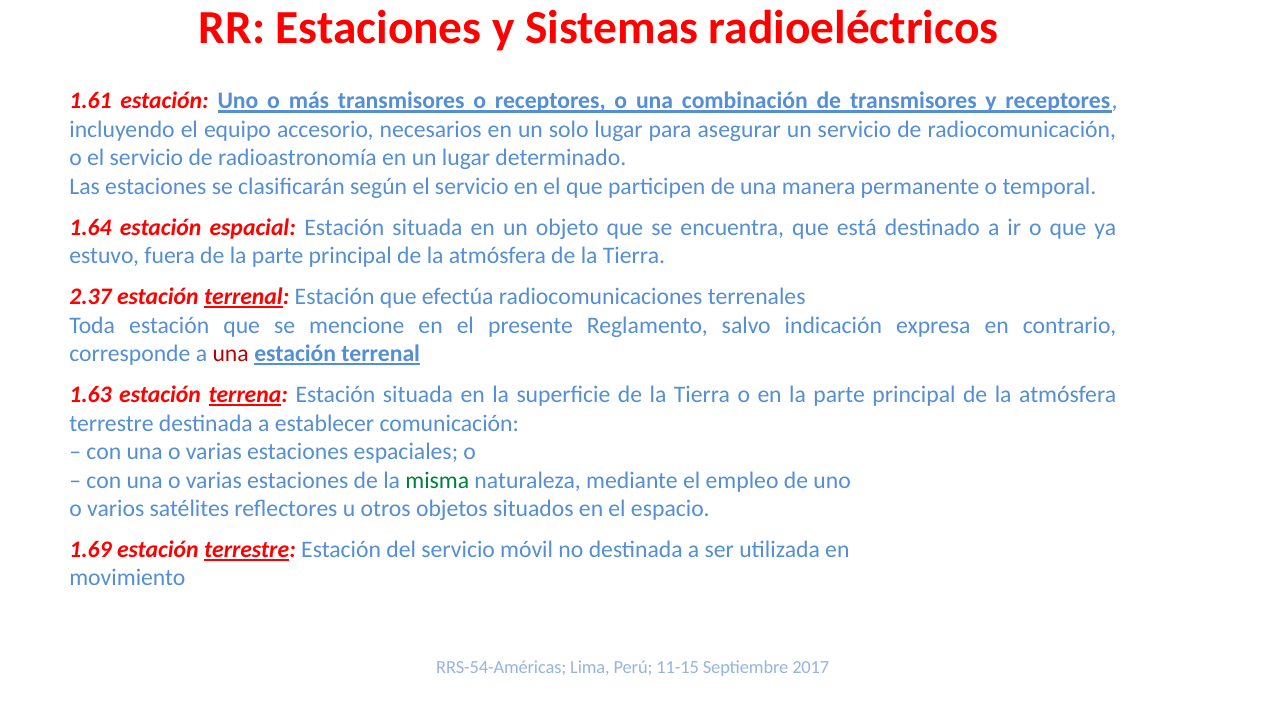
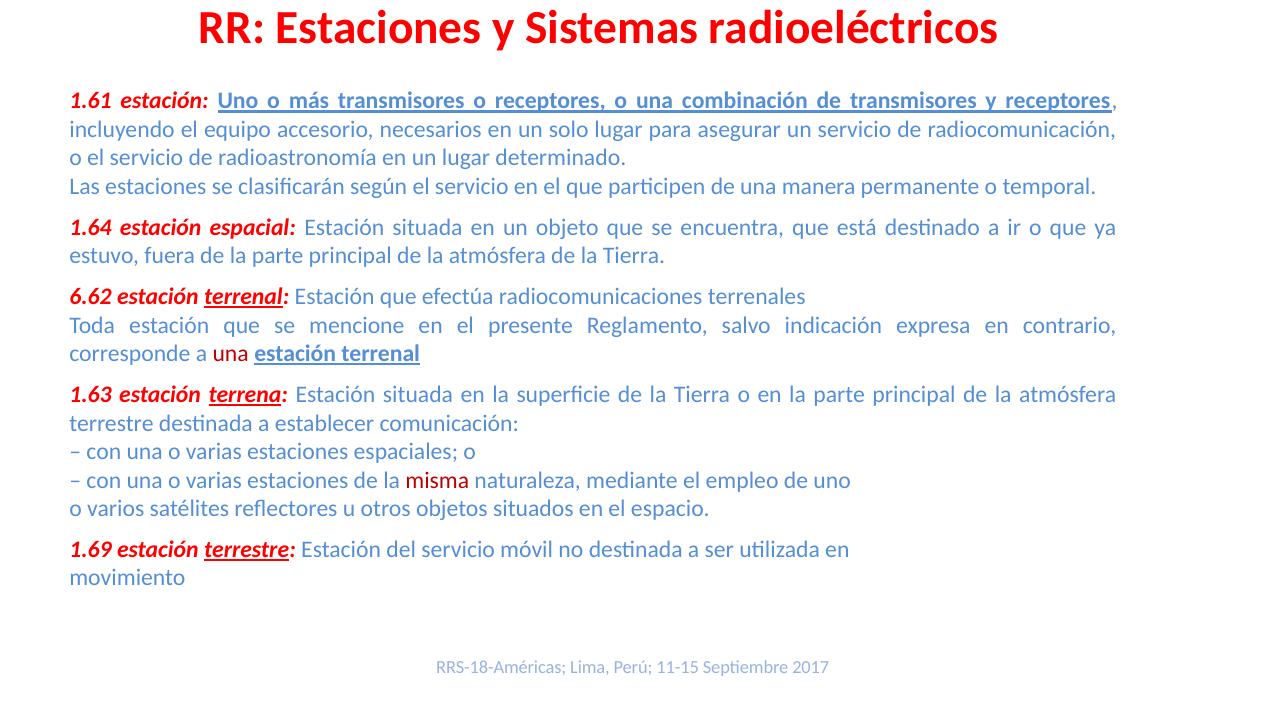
2.37: 2.37 -> 6.62
misma colour: green -> red
RRS-54-Américas: RRS-54-Américas -> RRS-18-Américas
